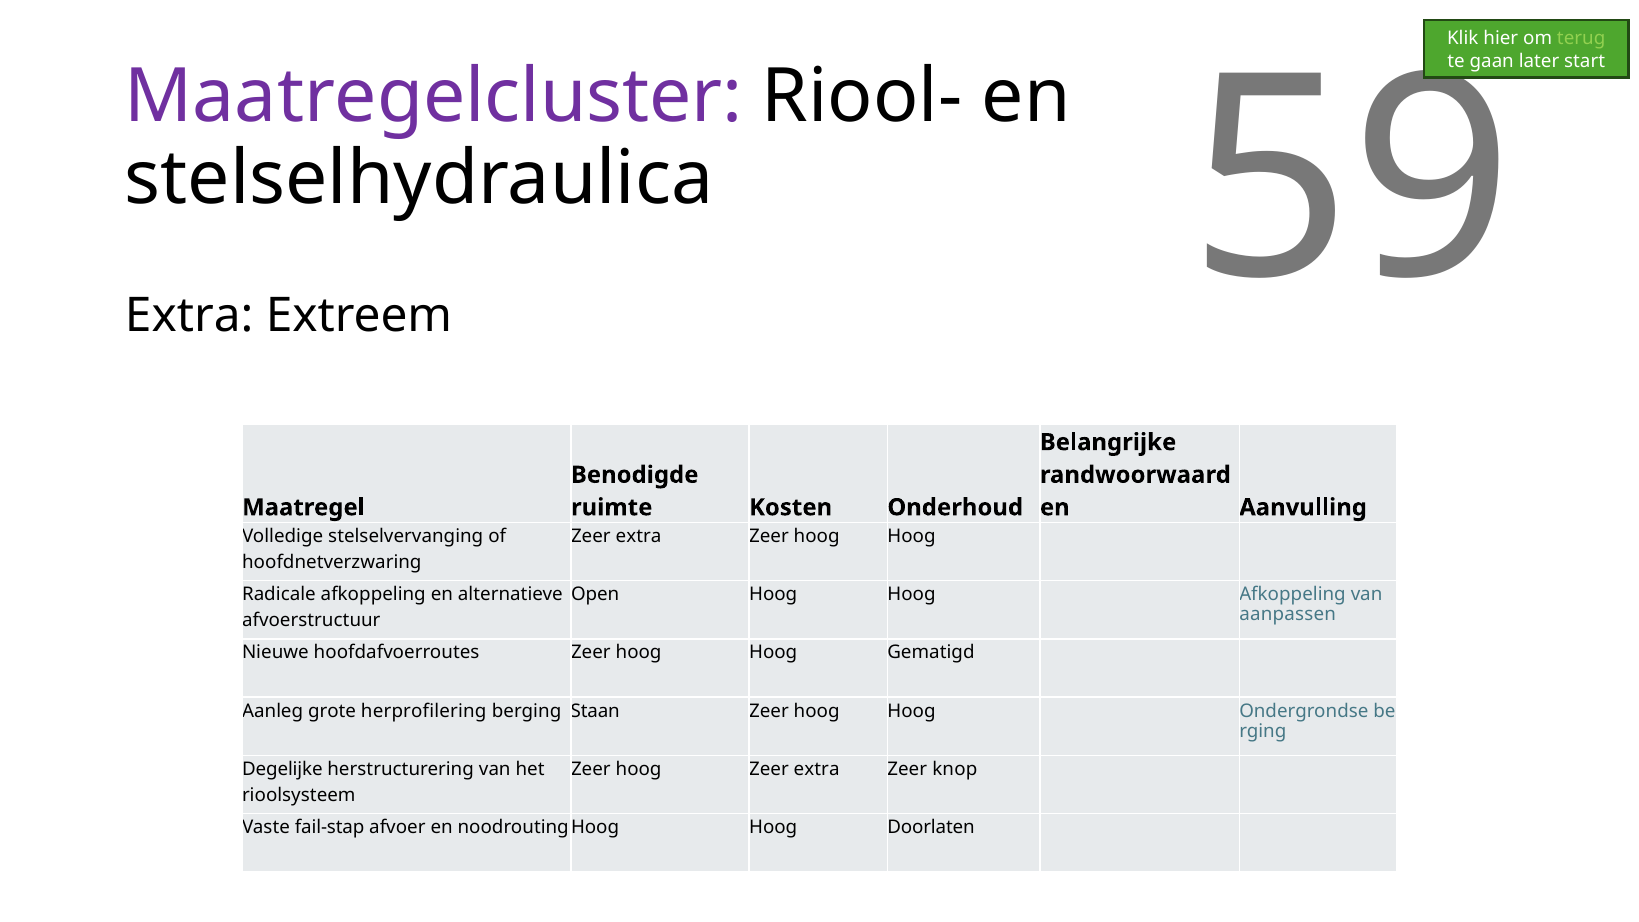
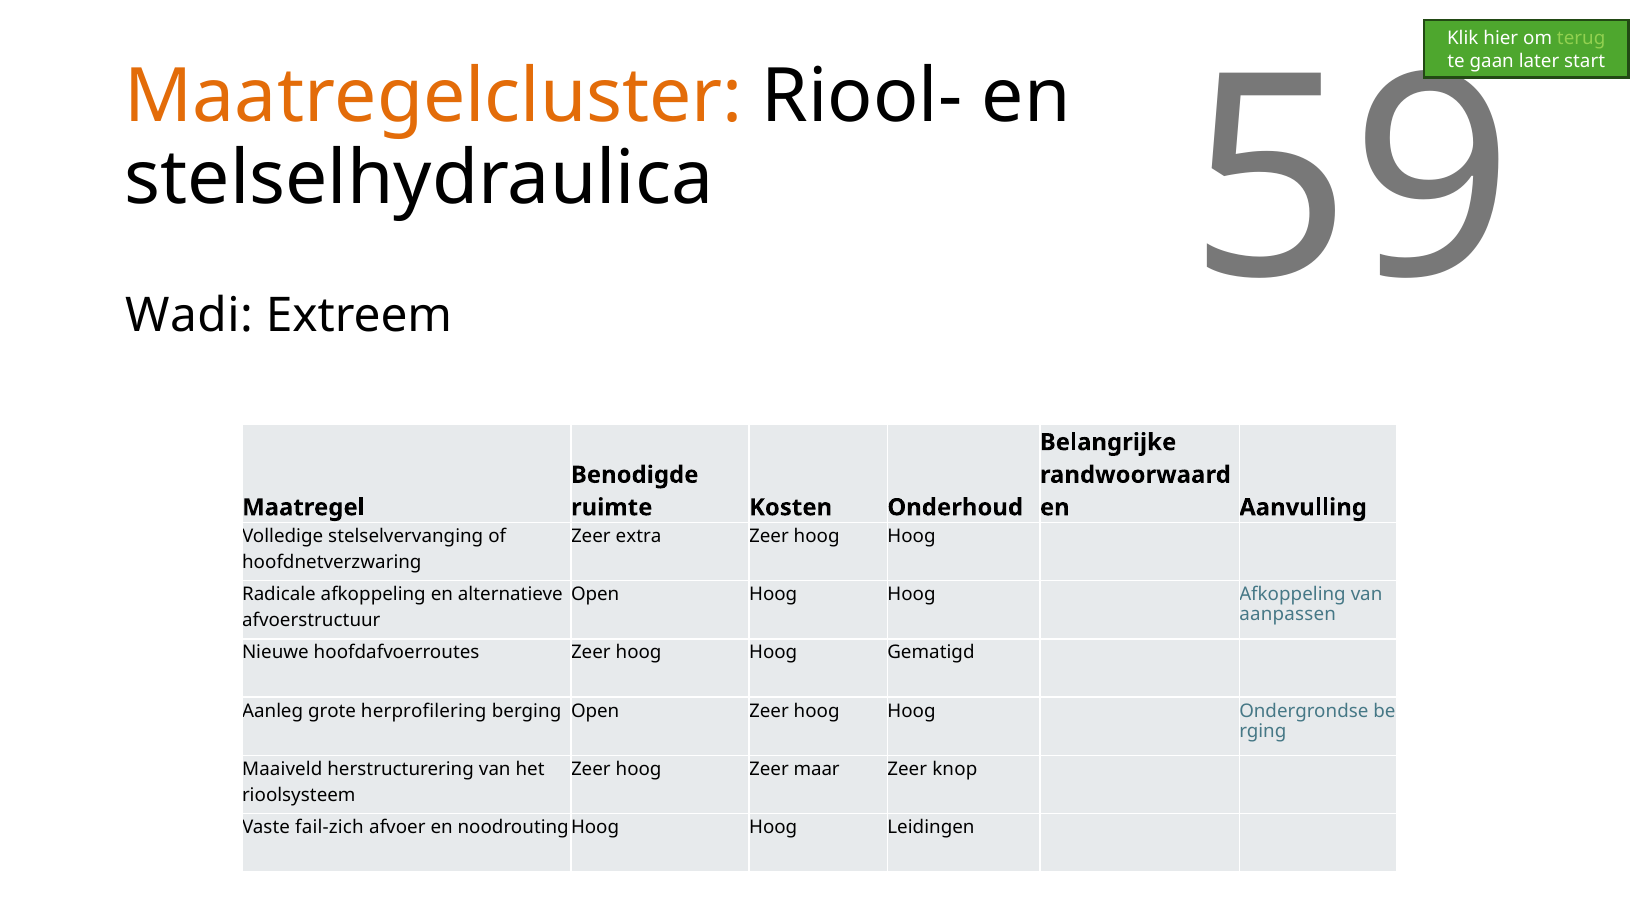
Maatregelcluster colour: purple -> orange
Extra at (189, 316): Extra -> Wadi
berging Staan: Staan -> Open
Degelijke: Degelijke -> Maaiveld
hoog Zeer extra: extra -> maar
fail-stap: fail-stap -> fail-zich
Doorlaten: Doorlaten -> Leidingen
